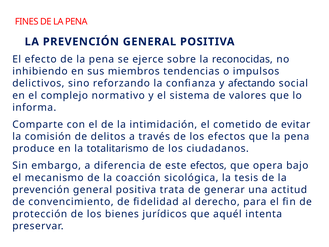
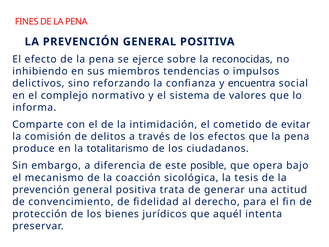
afectando: afectando -> encuentra
este efectos: efectos -> posible
